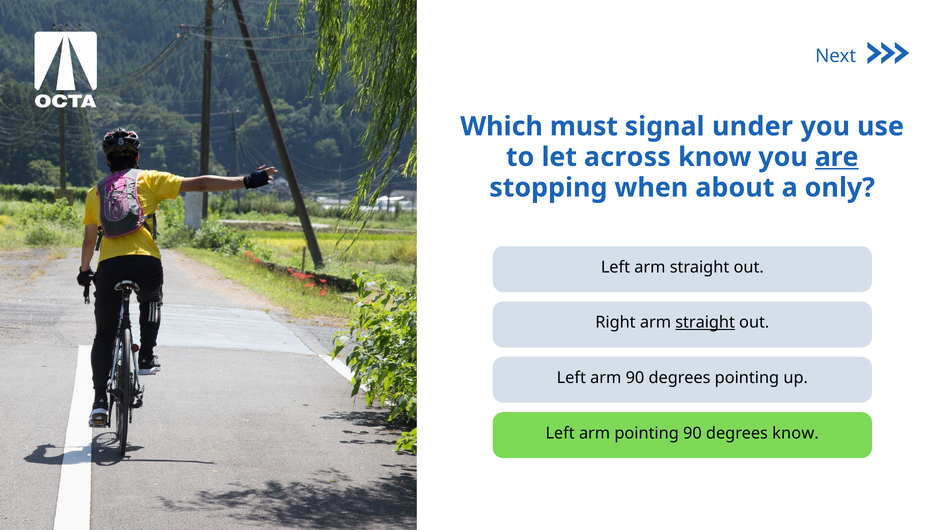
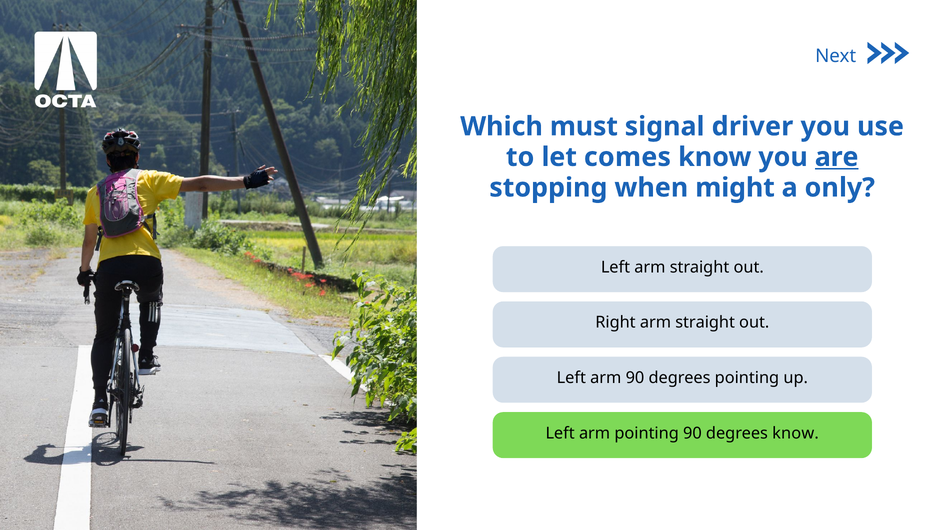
under: under -> driver
across: across -> comes
about: about -> might
straight at (705, 322) underline: present -> none
